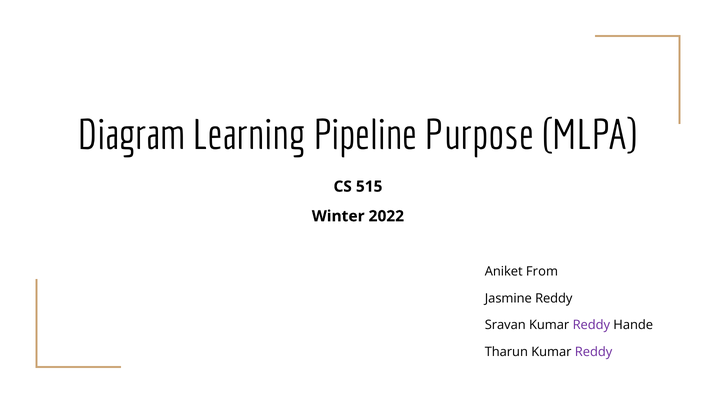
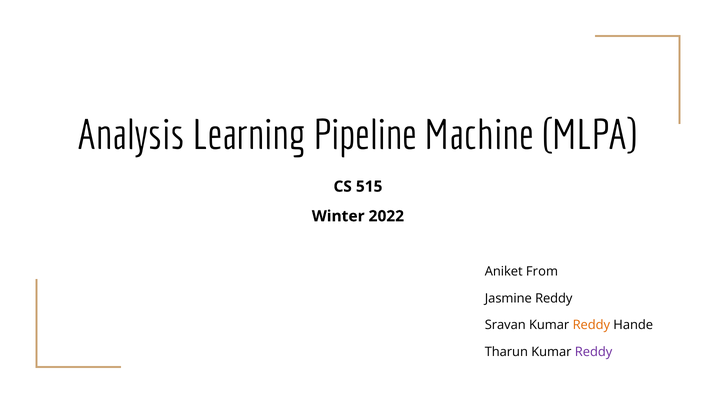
Diagram: Diagram -> Analysis
Purpose: Purpose -> Machine
Reddy at (591, 325) colour: purple -> orange
